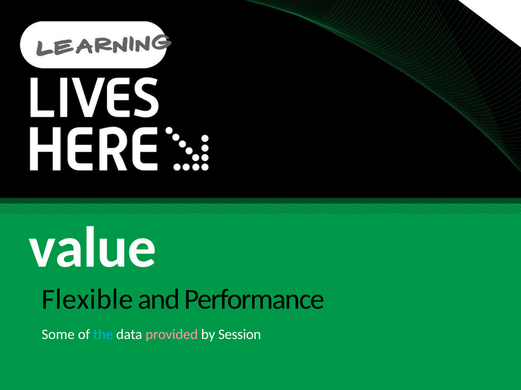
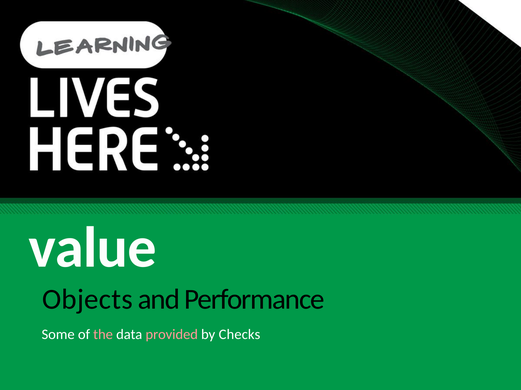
Flexible: Flexible -> Objects
the colour: light blue -> pink
Session: Session -> Checks
